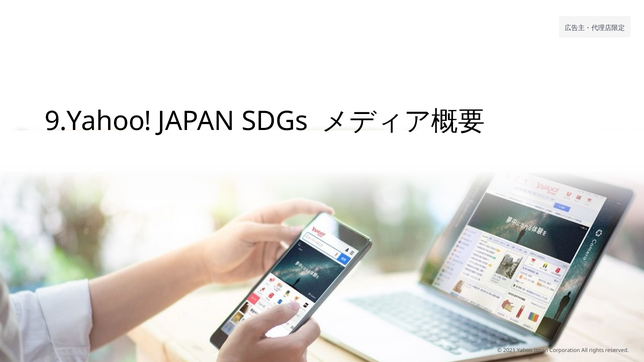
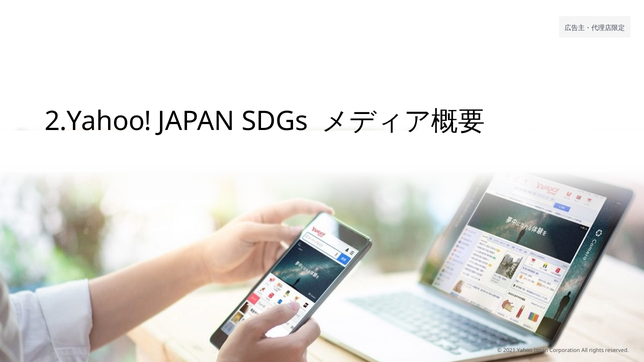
9.Yahoo: 9.Yahoo -> 2.Yahoo
